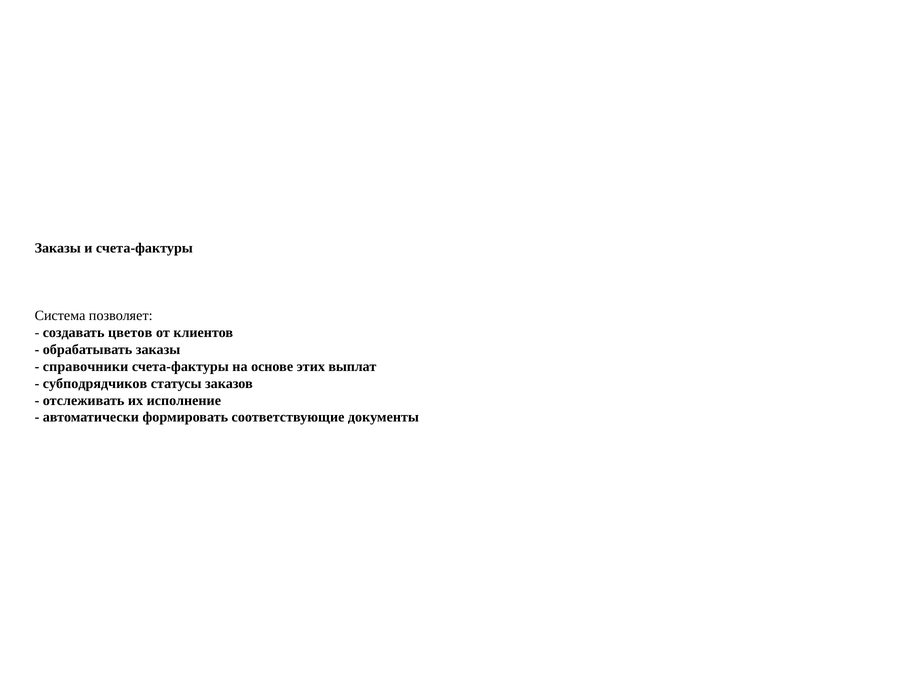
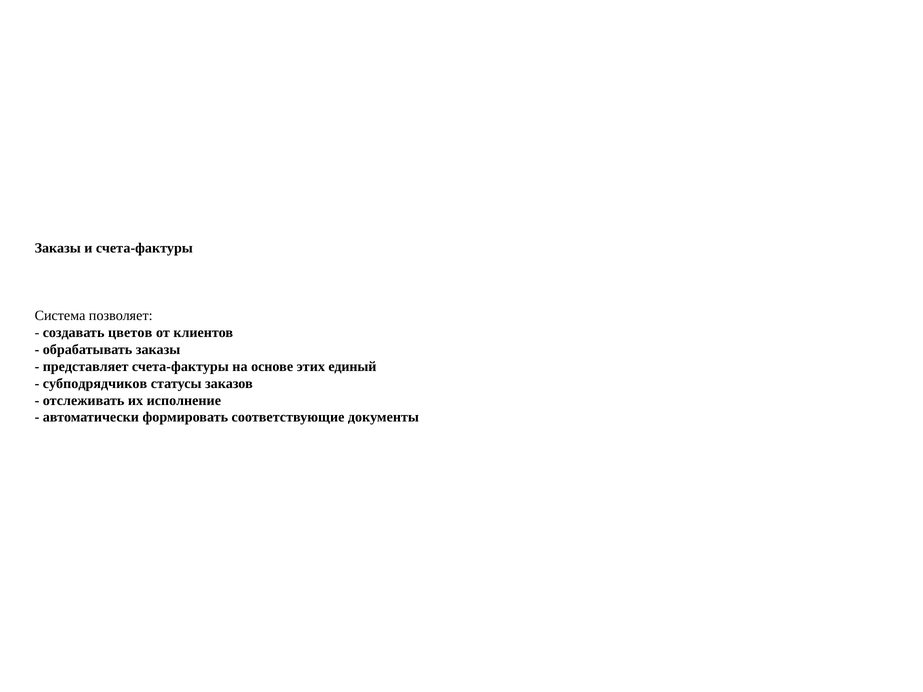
справочники: справочники -> представляет
выплат: выплат -> единый
